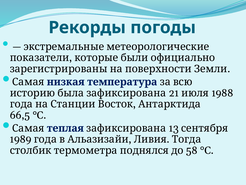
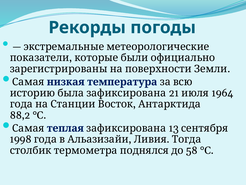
1988: 1988 -> 1964
66,5: 66,5 -> 88,2
1989: 1989 -> 1998
